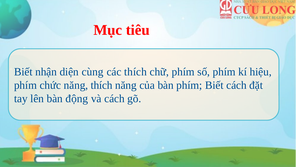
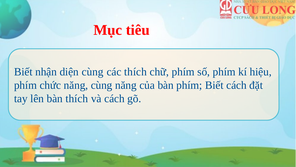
năng thích: thích -> cùng
bàn động: động -> thích
